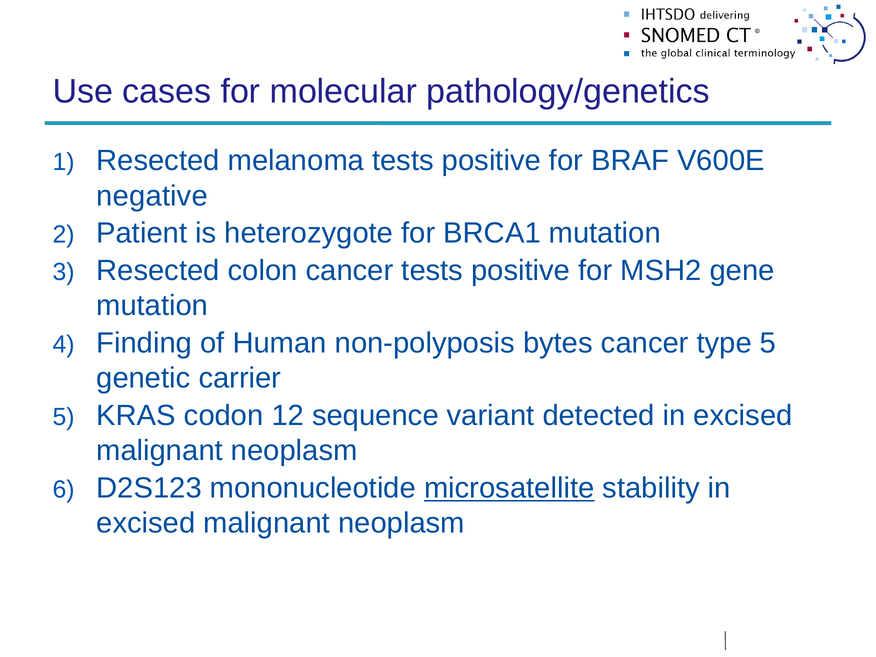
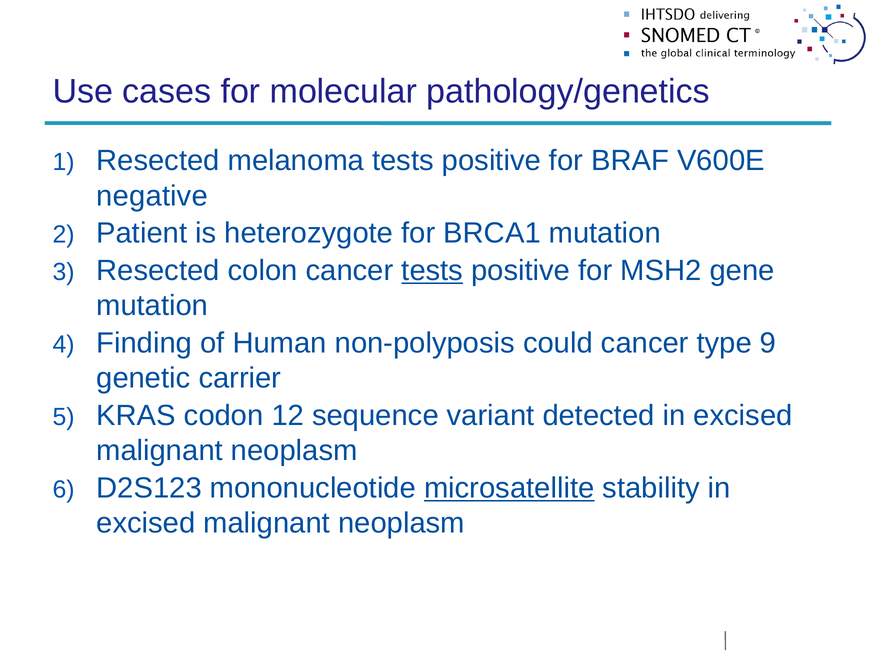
tests at (432, 271) underline: none -> present
bytes: bytes -> could
type 5: 5 -> 9
